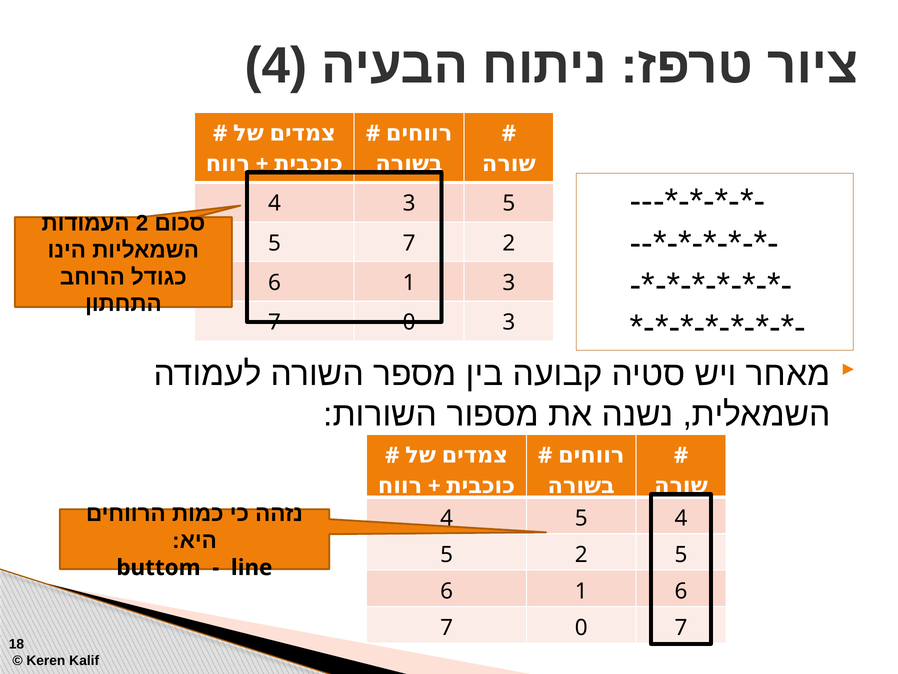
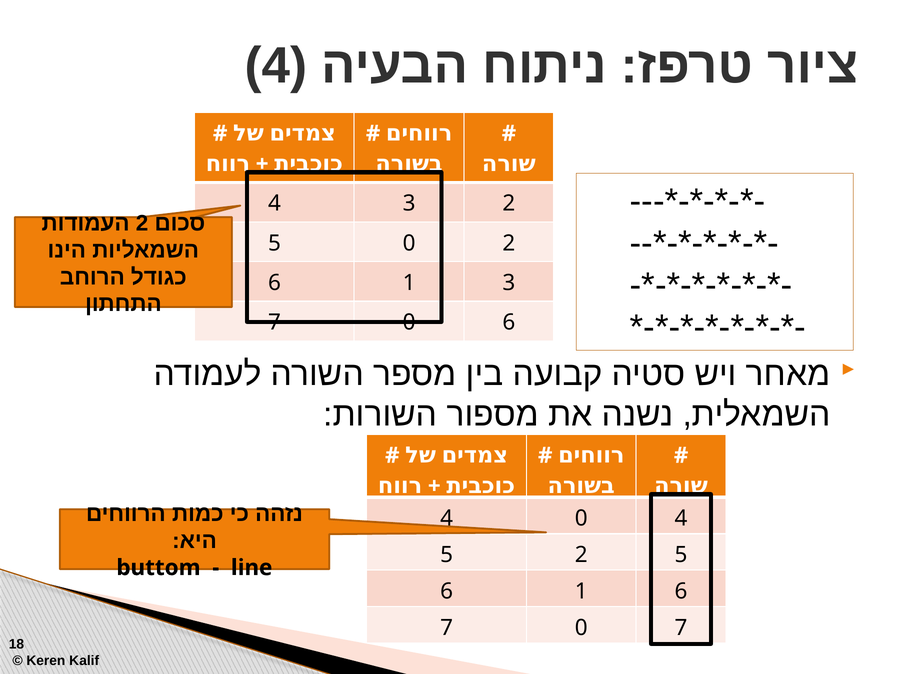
3 5: 5 -> 2
5 7: 7 -> 0
3 at (509, 322): 3 -> 6
5 at (581, 518): 5 -> 0
